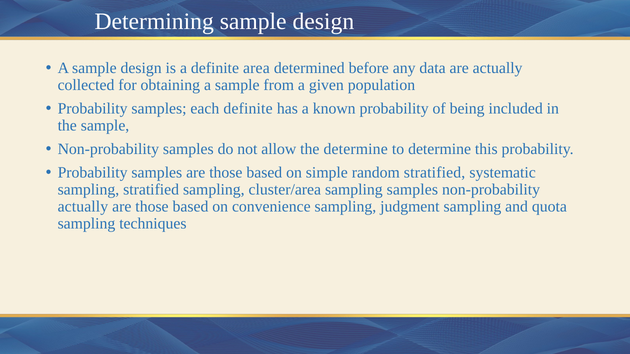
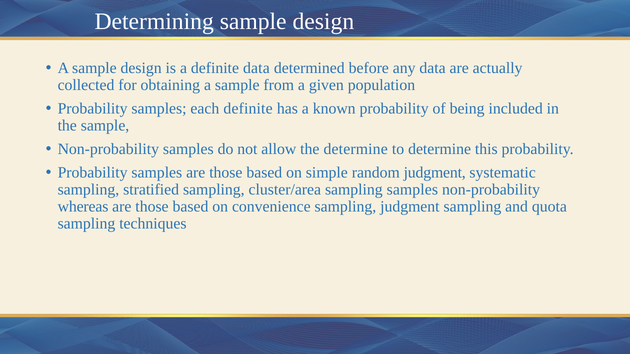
definite area: area -> data
random stratified: stratified -> judgment
actually at (83, 207): actually -> whereas
